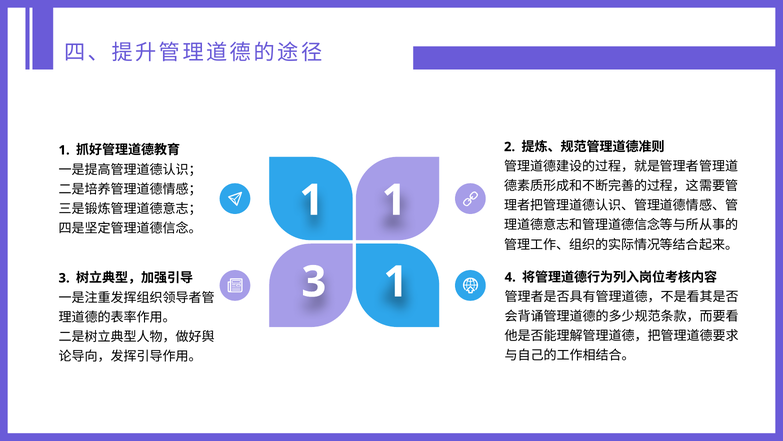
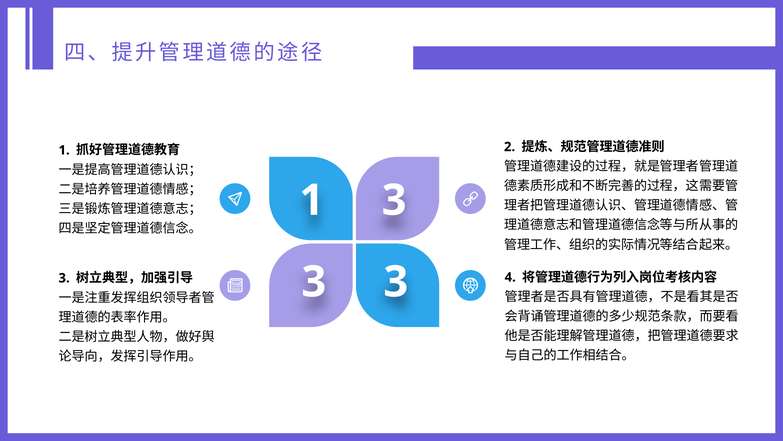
1 1: 1 -> 3
1 at (396, 282): 1 -> 3
